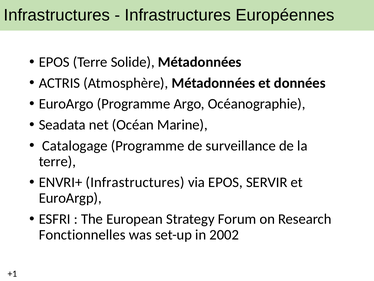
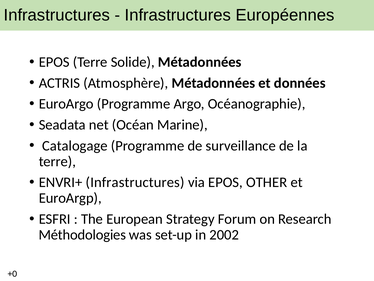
SERVIR: SERVIR -> OTHER
Fonctionnelles: Fonctionnelles -> Méthodologies
+1: +1 -> +0
